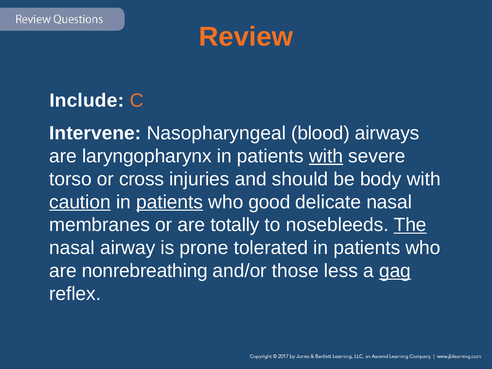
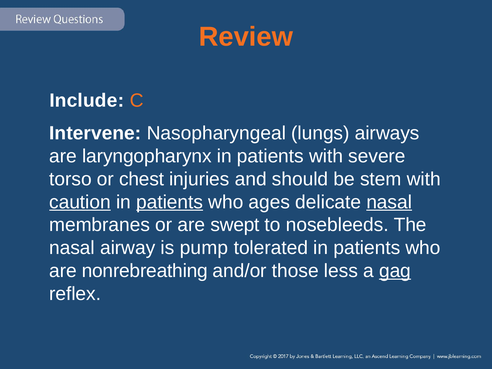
blood: blood -> lungs
with at (326, 156) underline: present -> none
cross: cross -> chest
body: body -> stem
good: good -> ages
nasal at (389, 202) underline: none -> present
totally: totally -> swept
The underline: present -> none
prone: prone -> pump
